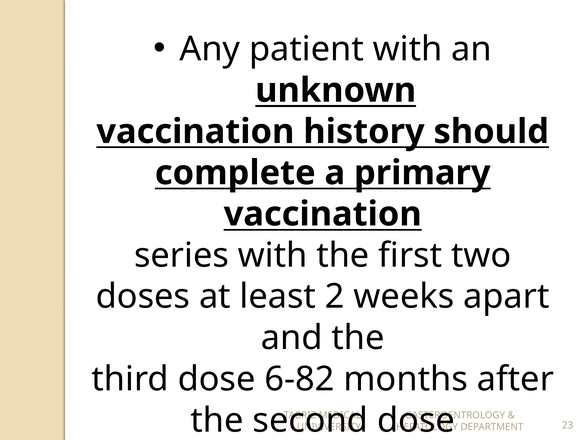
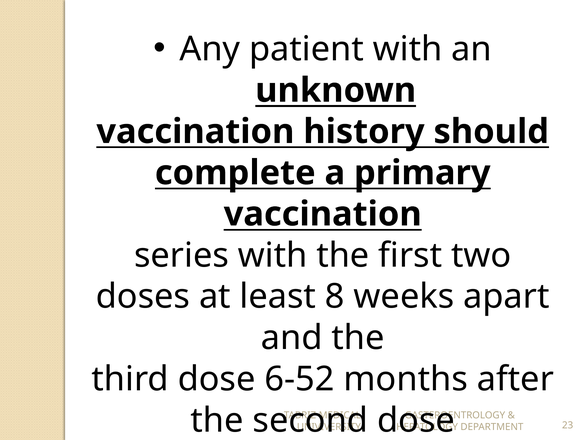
2: 2 -> 8
6-82: 6-82 -> 6-52
